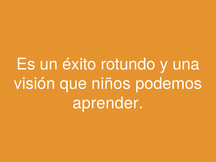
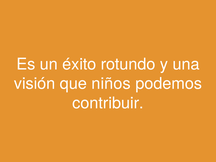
aprender: aprender -> contribuir
